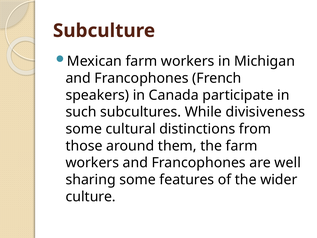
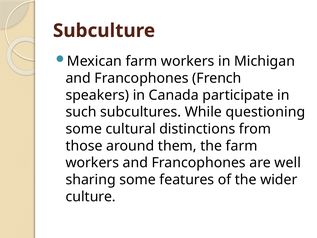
divisiveness: divisiveness -> questioning
